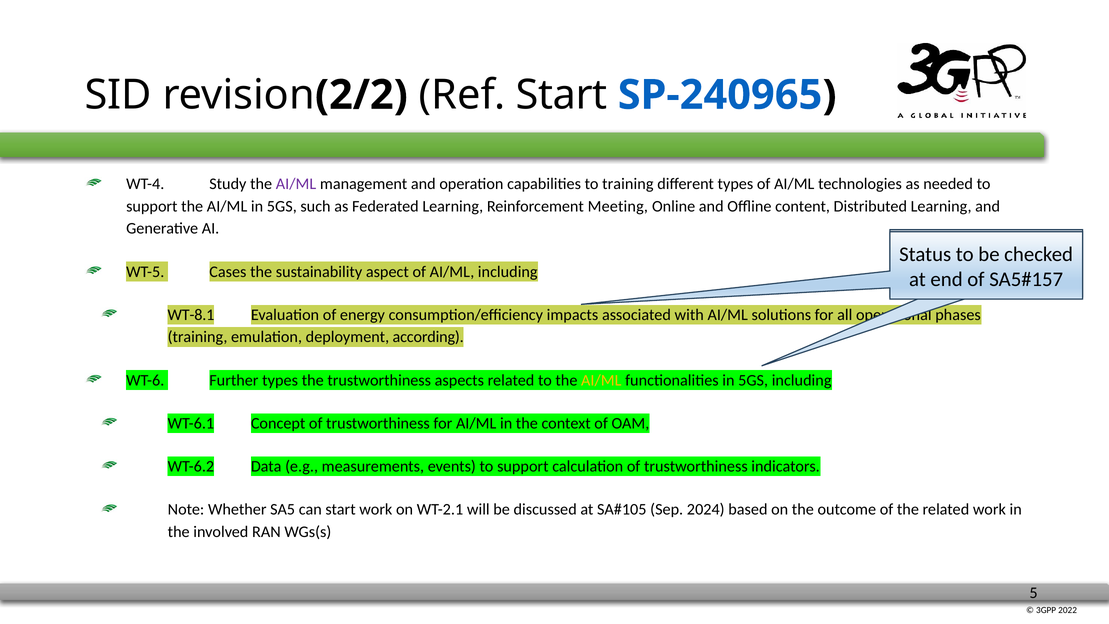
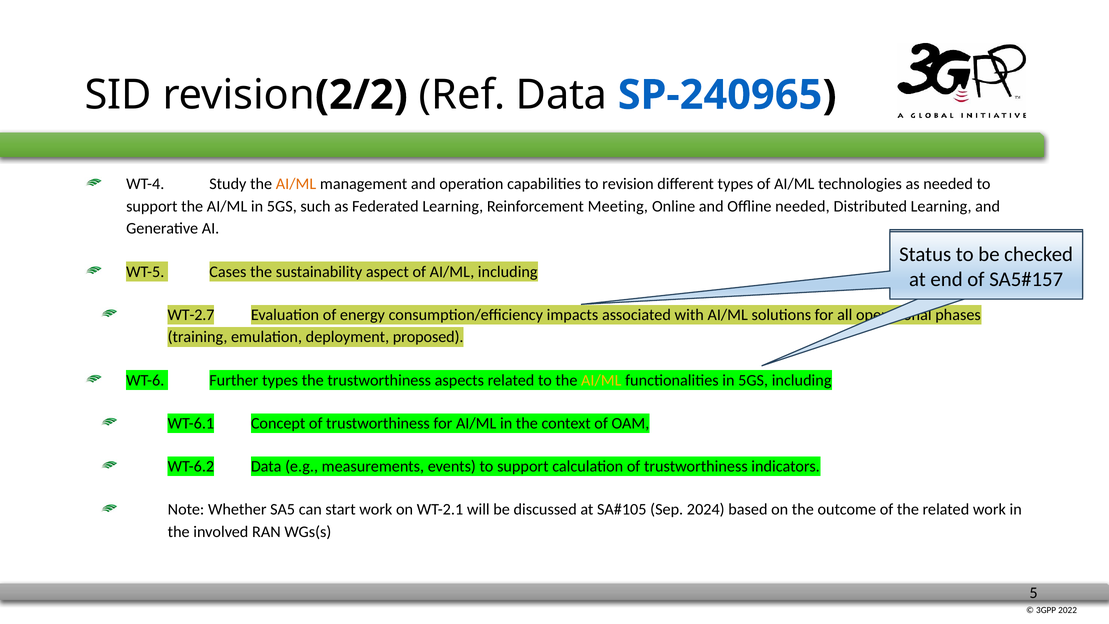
Ref Start: Start -> Data
AI/ML at (296, 184) colour: purple -> orange
to training: training -> revision
Offline content: content -> needed
WT-8.1: WT-8.1 -> WT-2.7
according: according -> proposed
